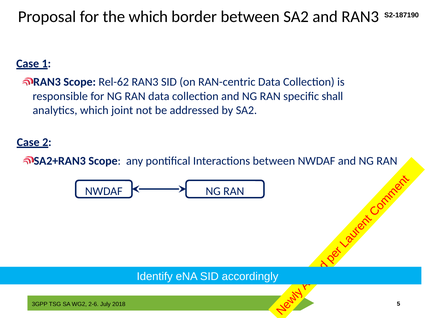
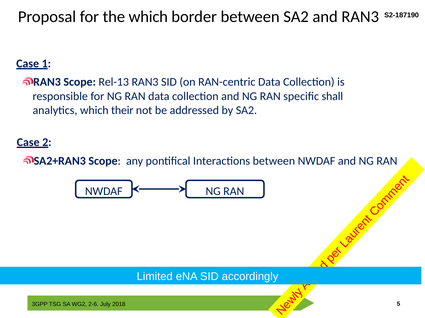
Rel-62: Rel-62 -> Rel-13
joint: joint -> their
Identify: Identify -> Limited
